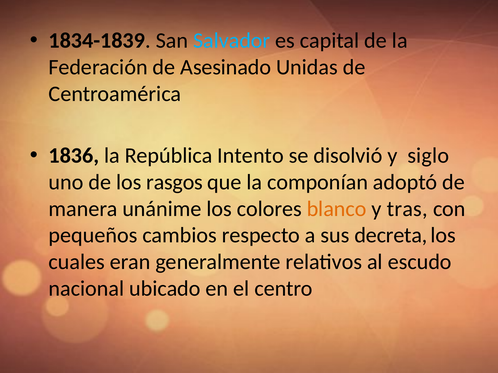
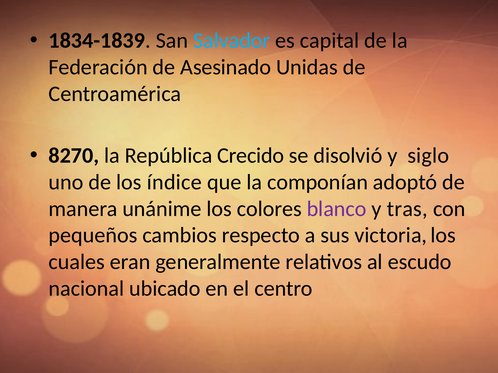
1836: 1836 -> 8270
Intento: Intento -> Crecido
rasgos: rasgos -> índice
blanco colour: orange -> purple
decreta: decreta -> victoria
